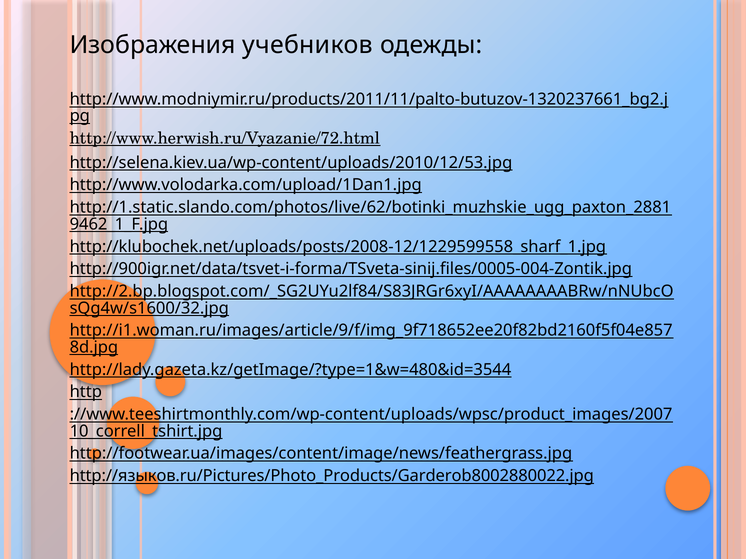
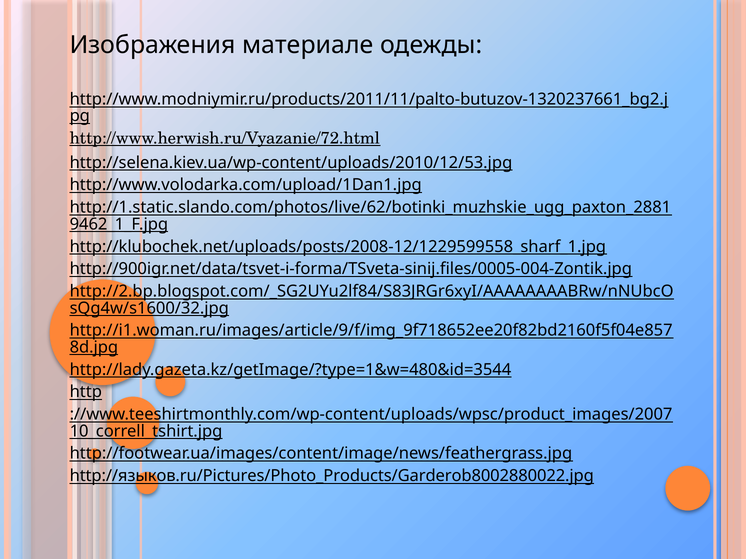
учебников: учебников -> материале
